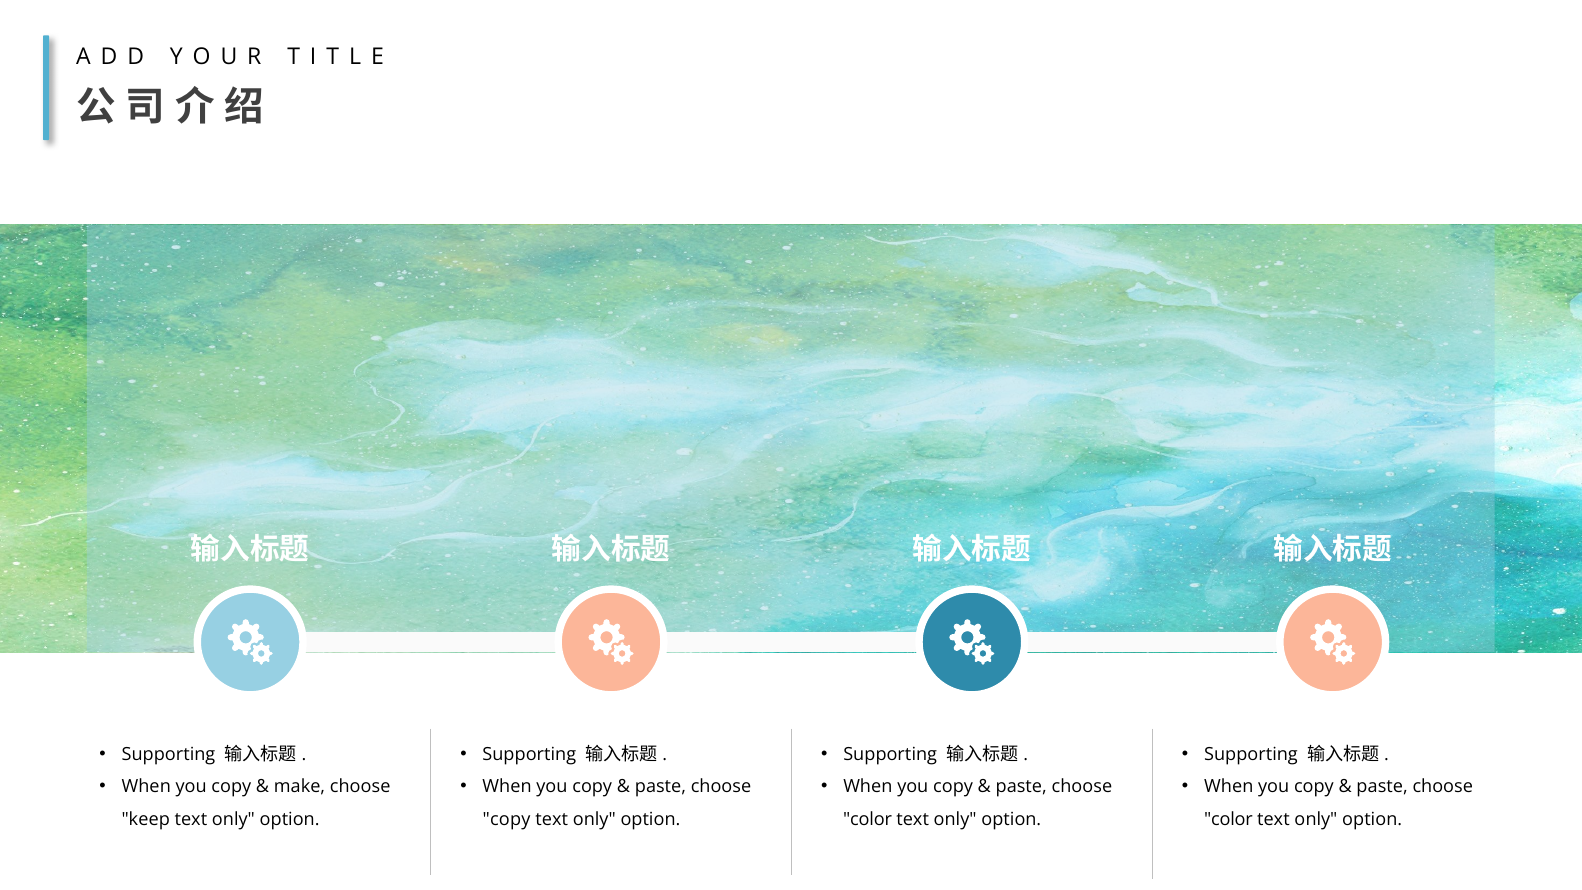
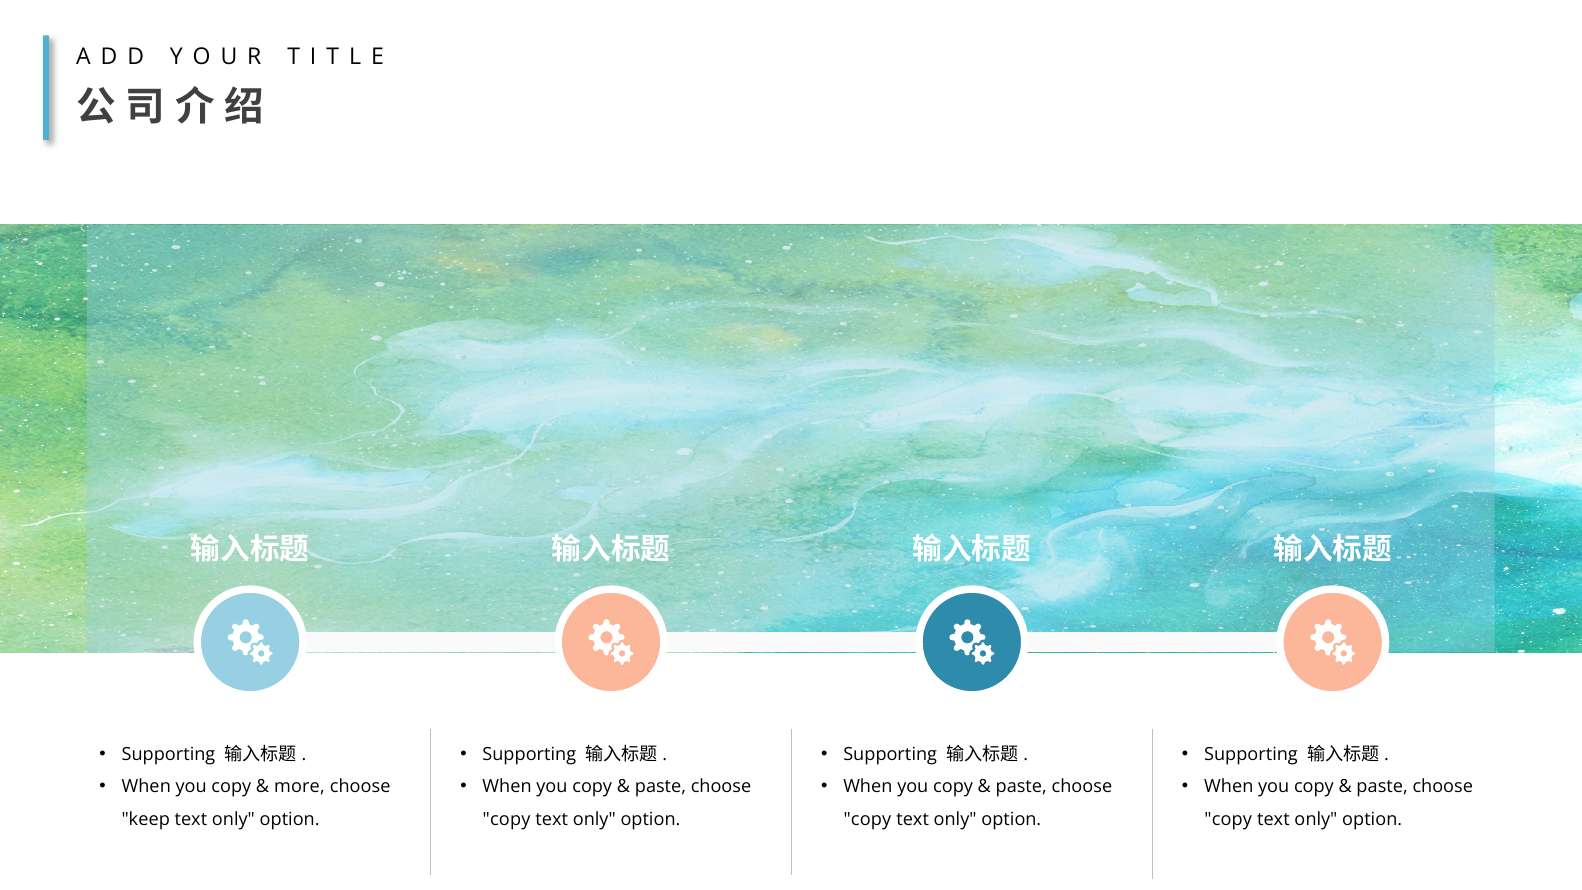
make: make -> more
color at (868, 819): color -> copy
color at (1228, 819): color -> copy
